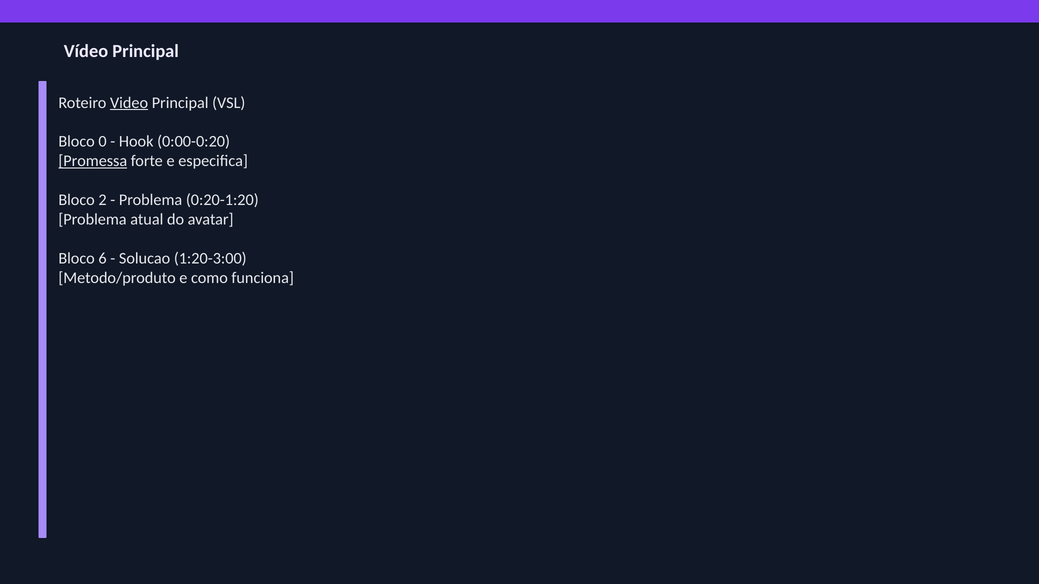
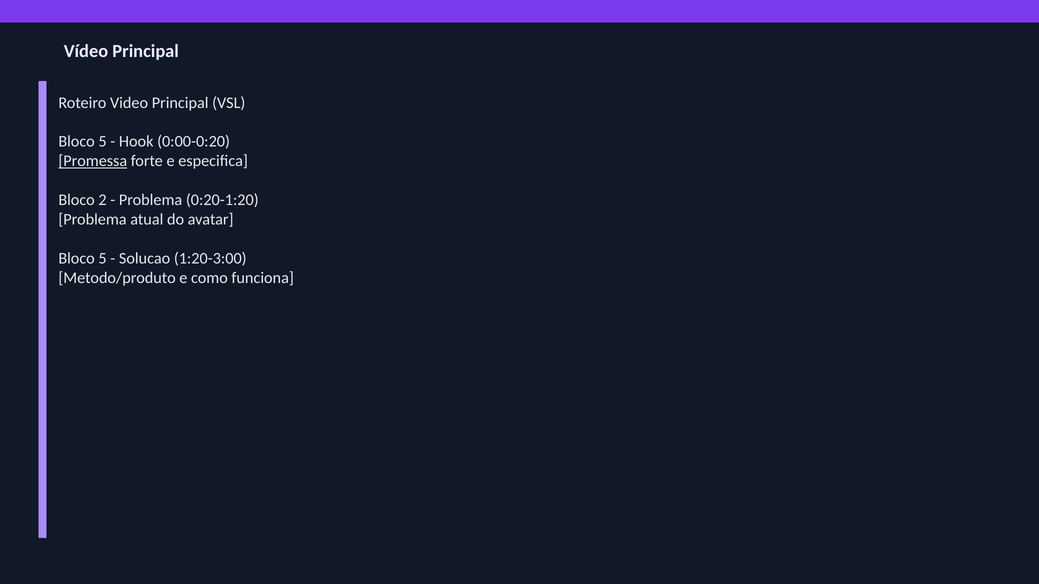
Video underline: present -> none
0 at (102, 142): 0 -> 5
6 at (102, 259): 6 -> 5
